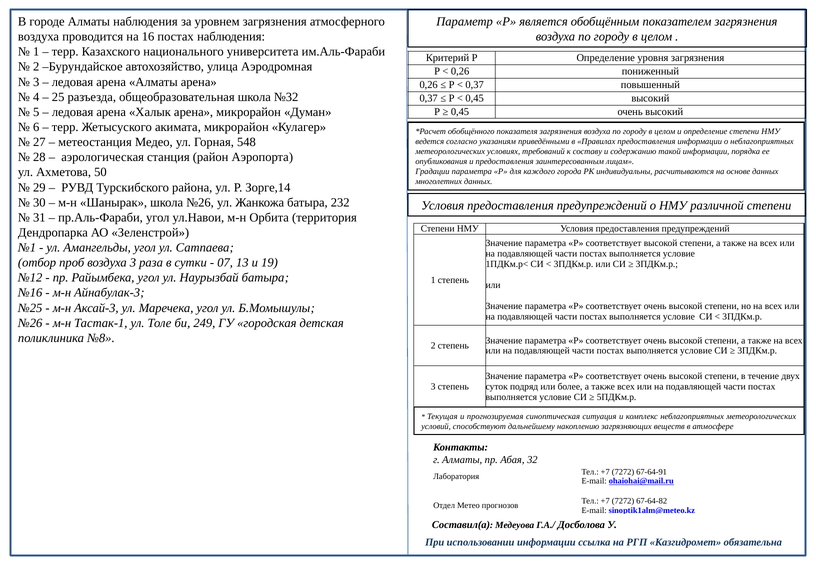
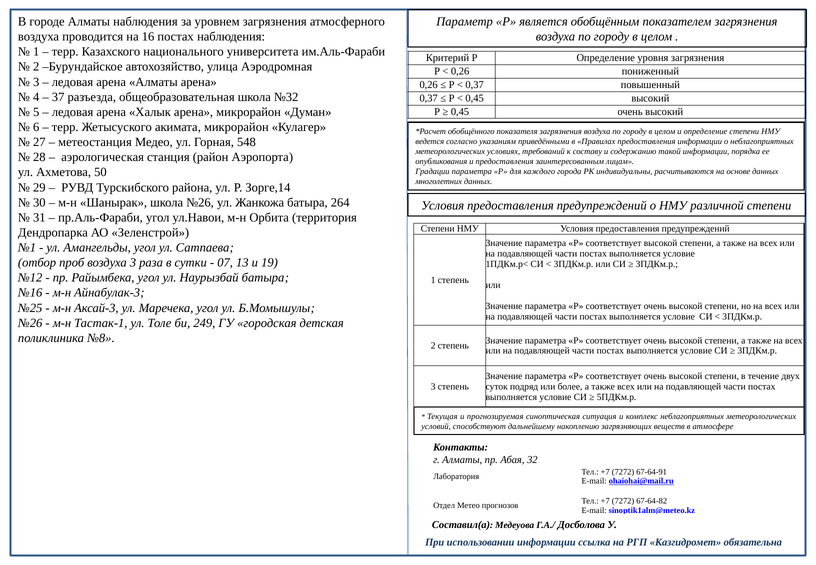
25: 25 -> 37
232: 232 -> 264
